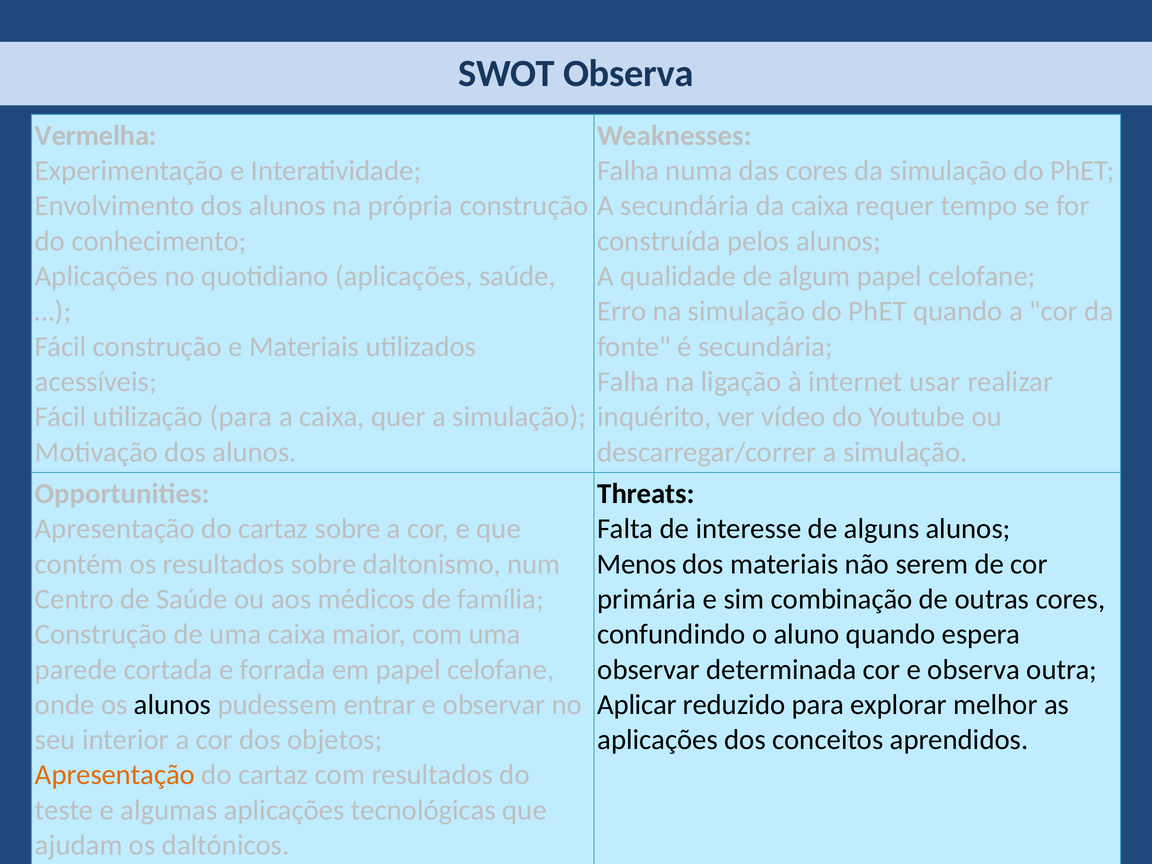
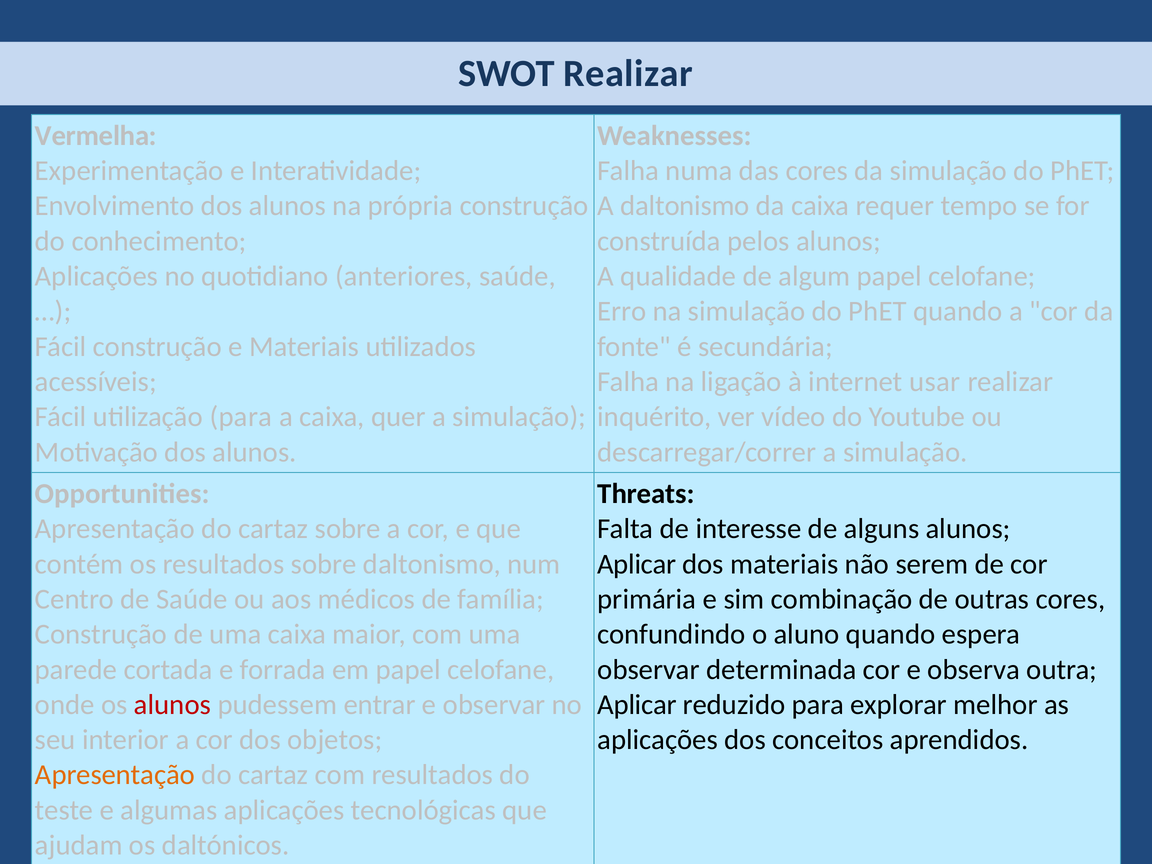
SWOT Observa: Observa -> Realizar
A secundária: secundária -> daltonismo
quotidiano aplicações: aplicações -> anteriores
Menos at (637, 564): Menos -> Aplicar
alunos at (172, 705) colour: black -> red
